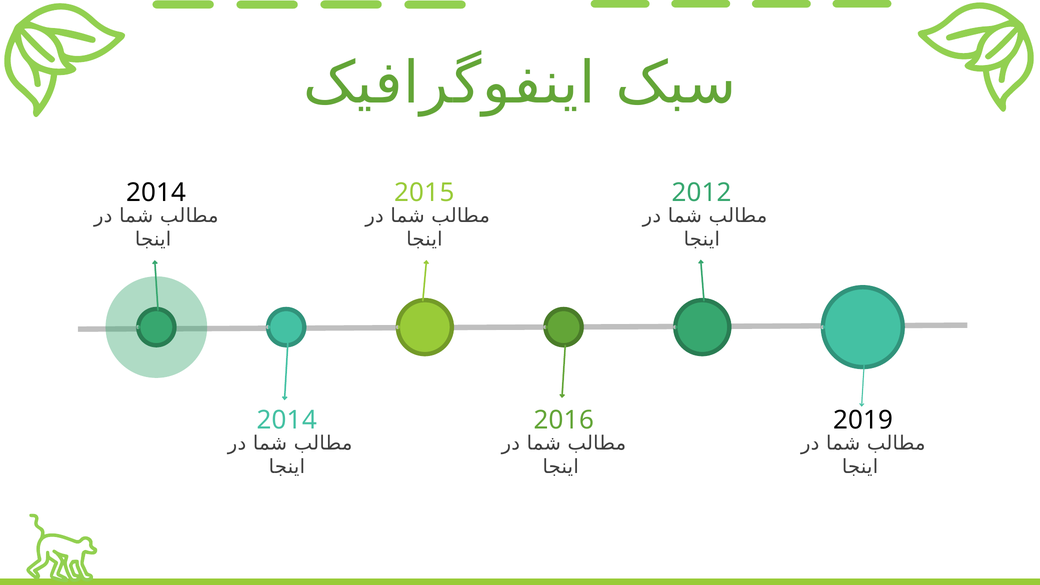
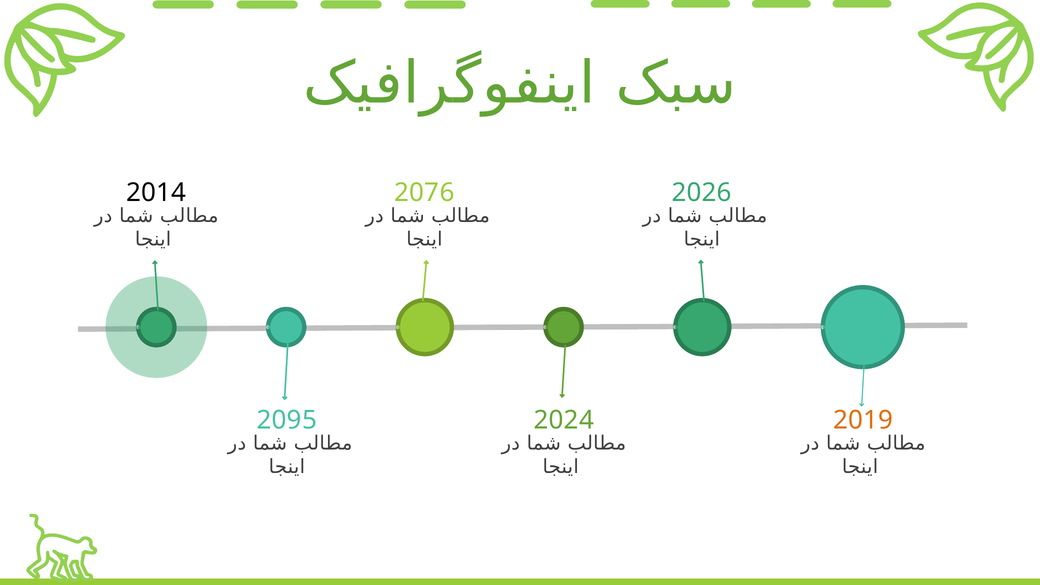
2015: 2015 -> 2076
2012: 2012 -> 2026
2014 at (287, 420): 2014 -> 2095
2016: 2016 -> 2024
2019 colour: black -> orange
